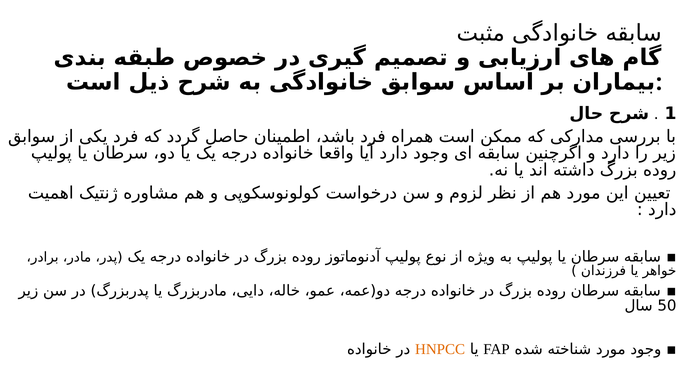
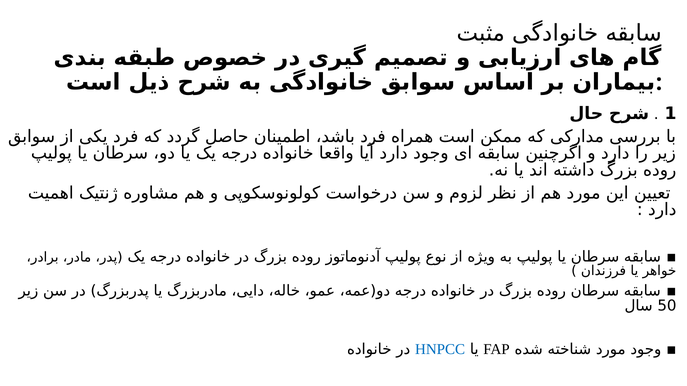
HNPCC colour: orange -> blue
